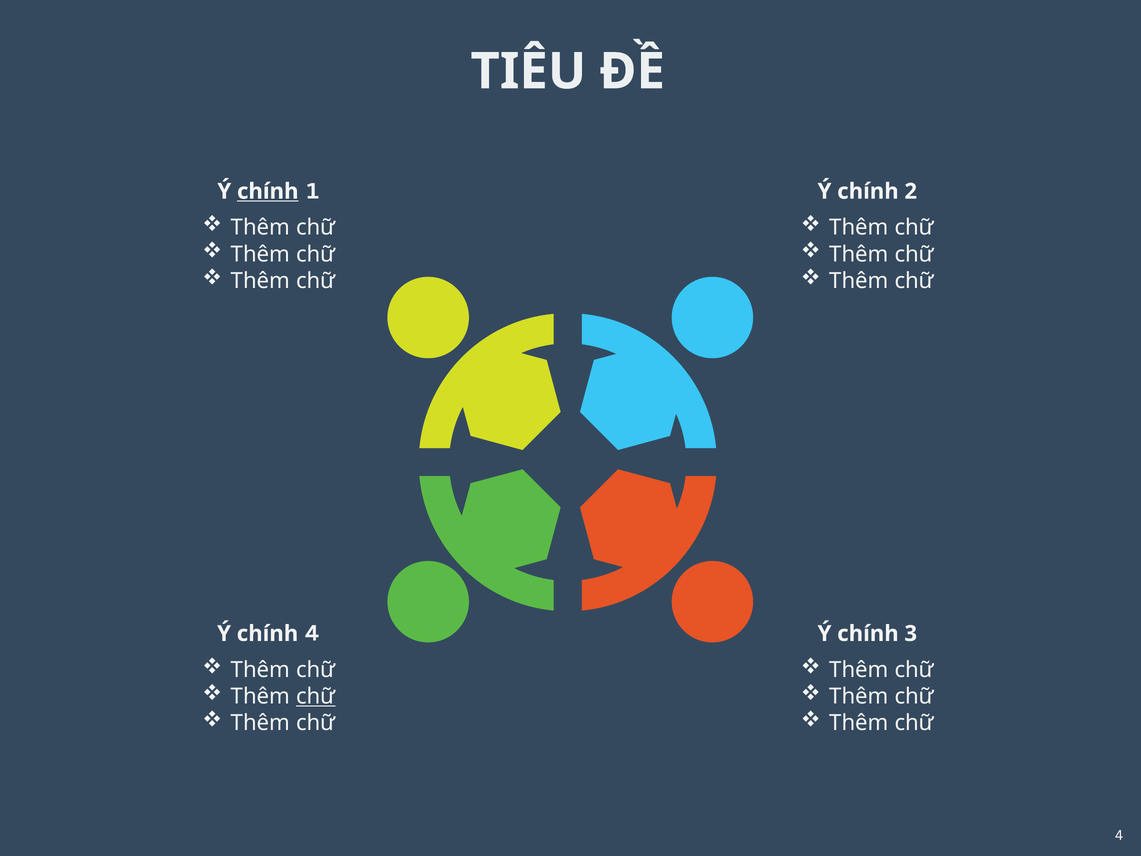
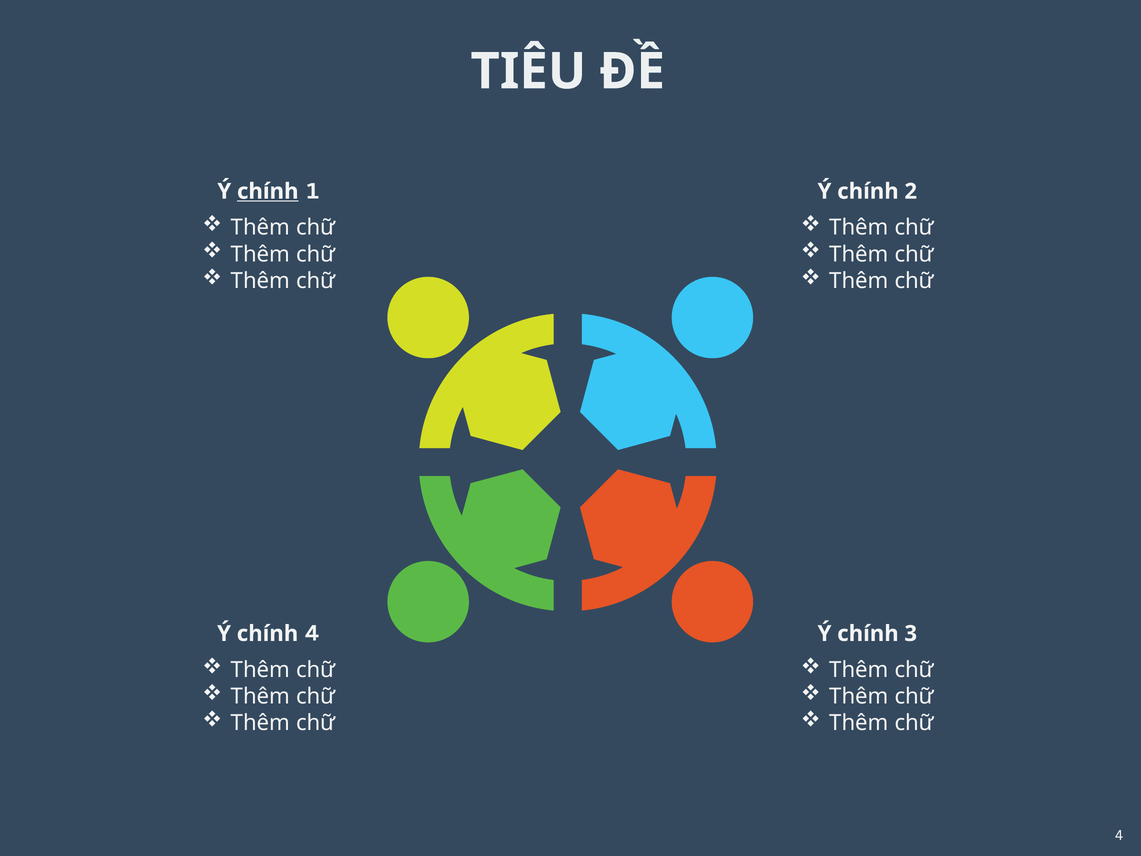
chữ at (316, 696) underline: present -> none
